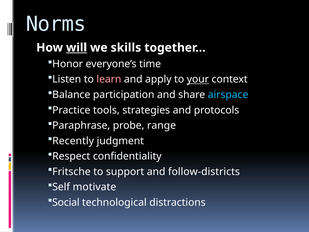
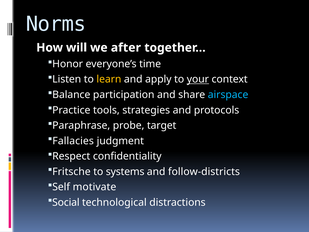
will underline: present -> none
skills: skills -> after
learn colour: pink -> yellow
range: range -> target
Recently: Recently -> Fallacies
support: support -> systems
